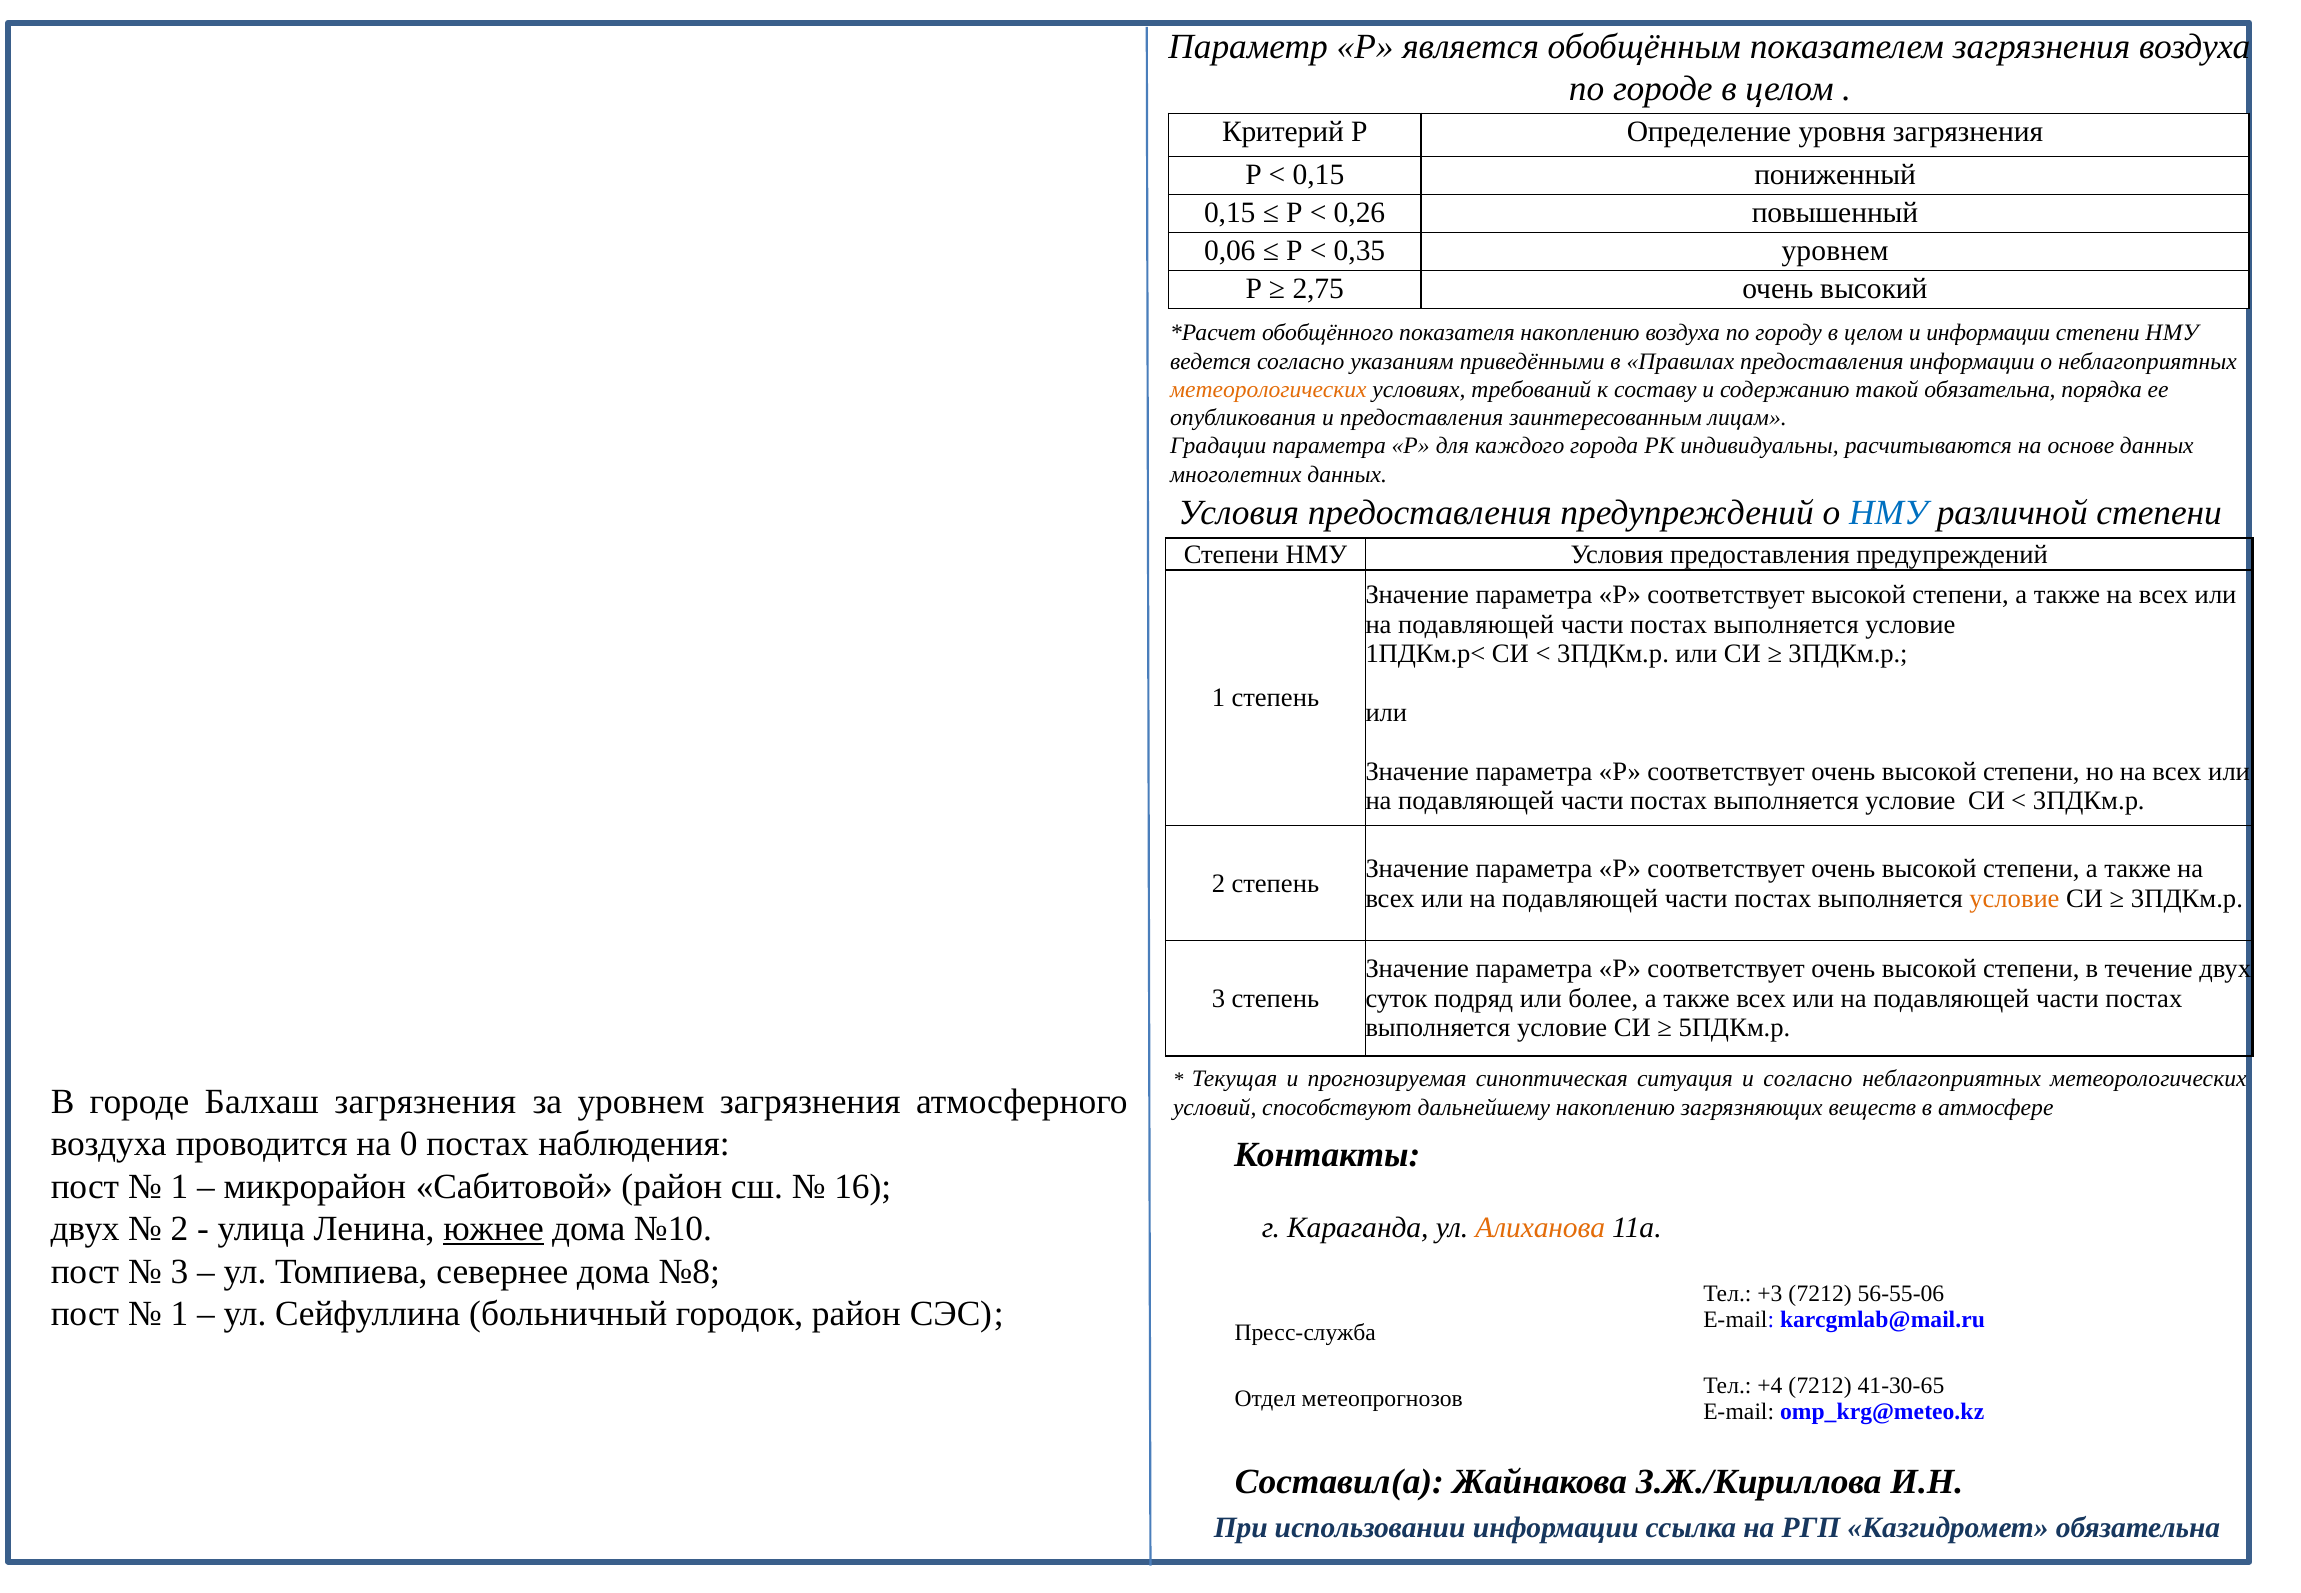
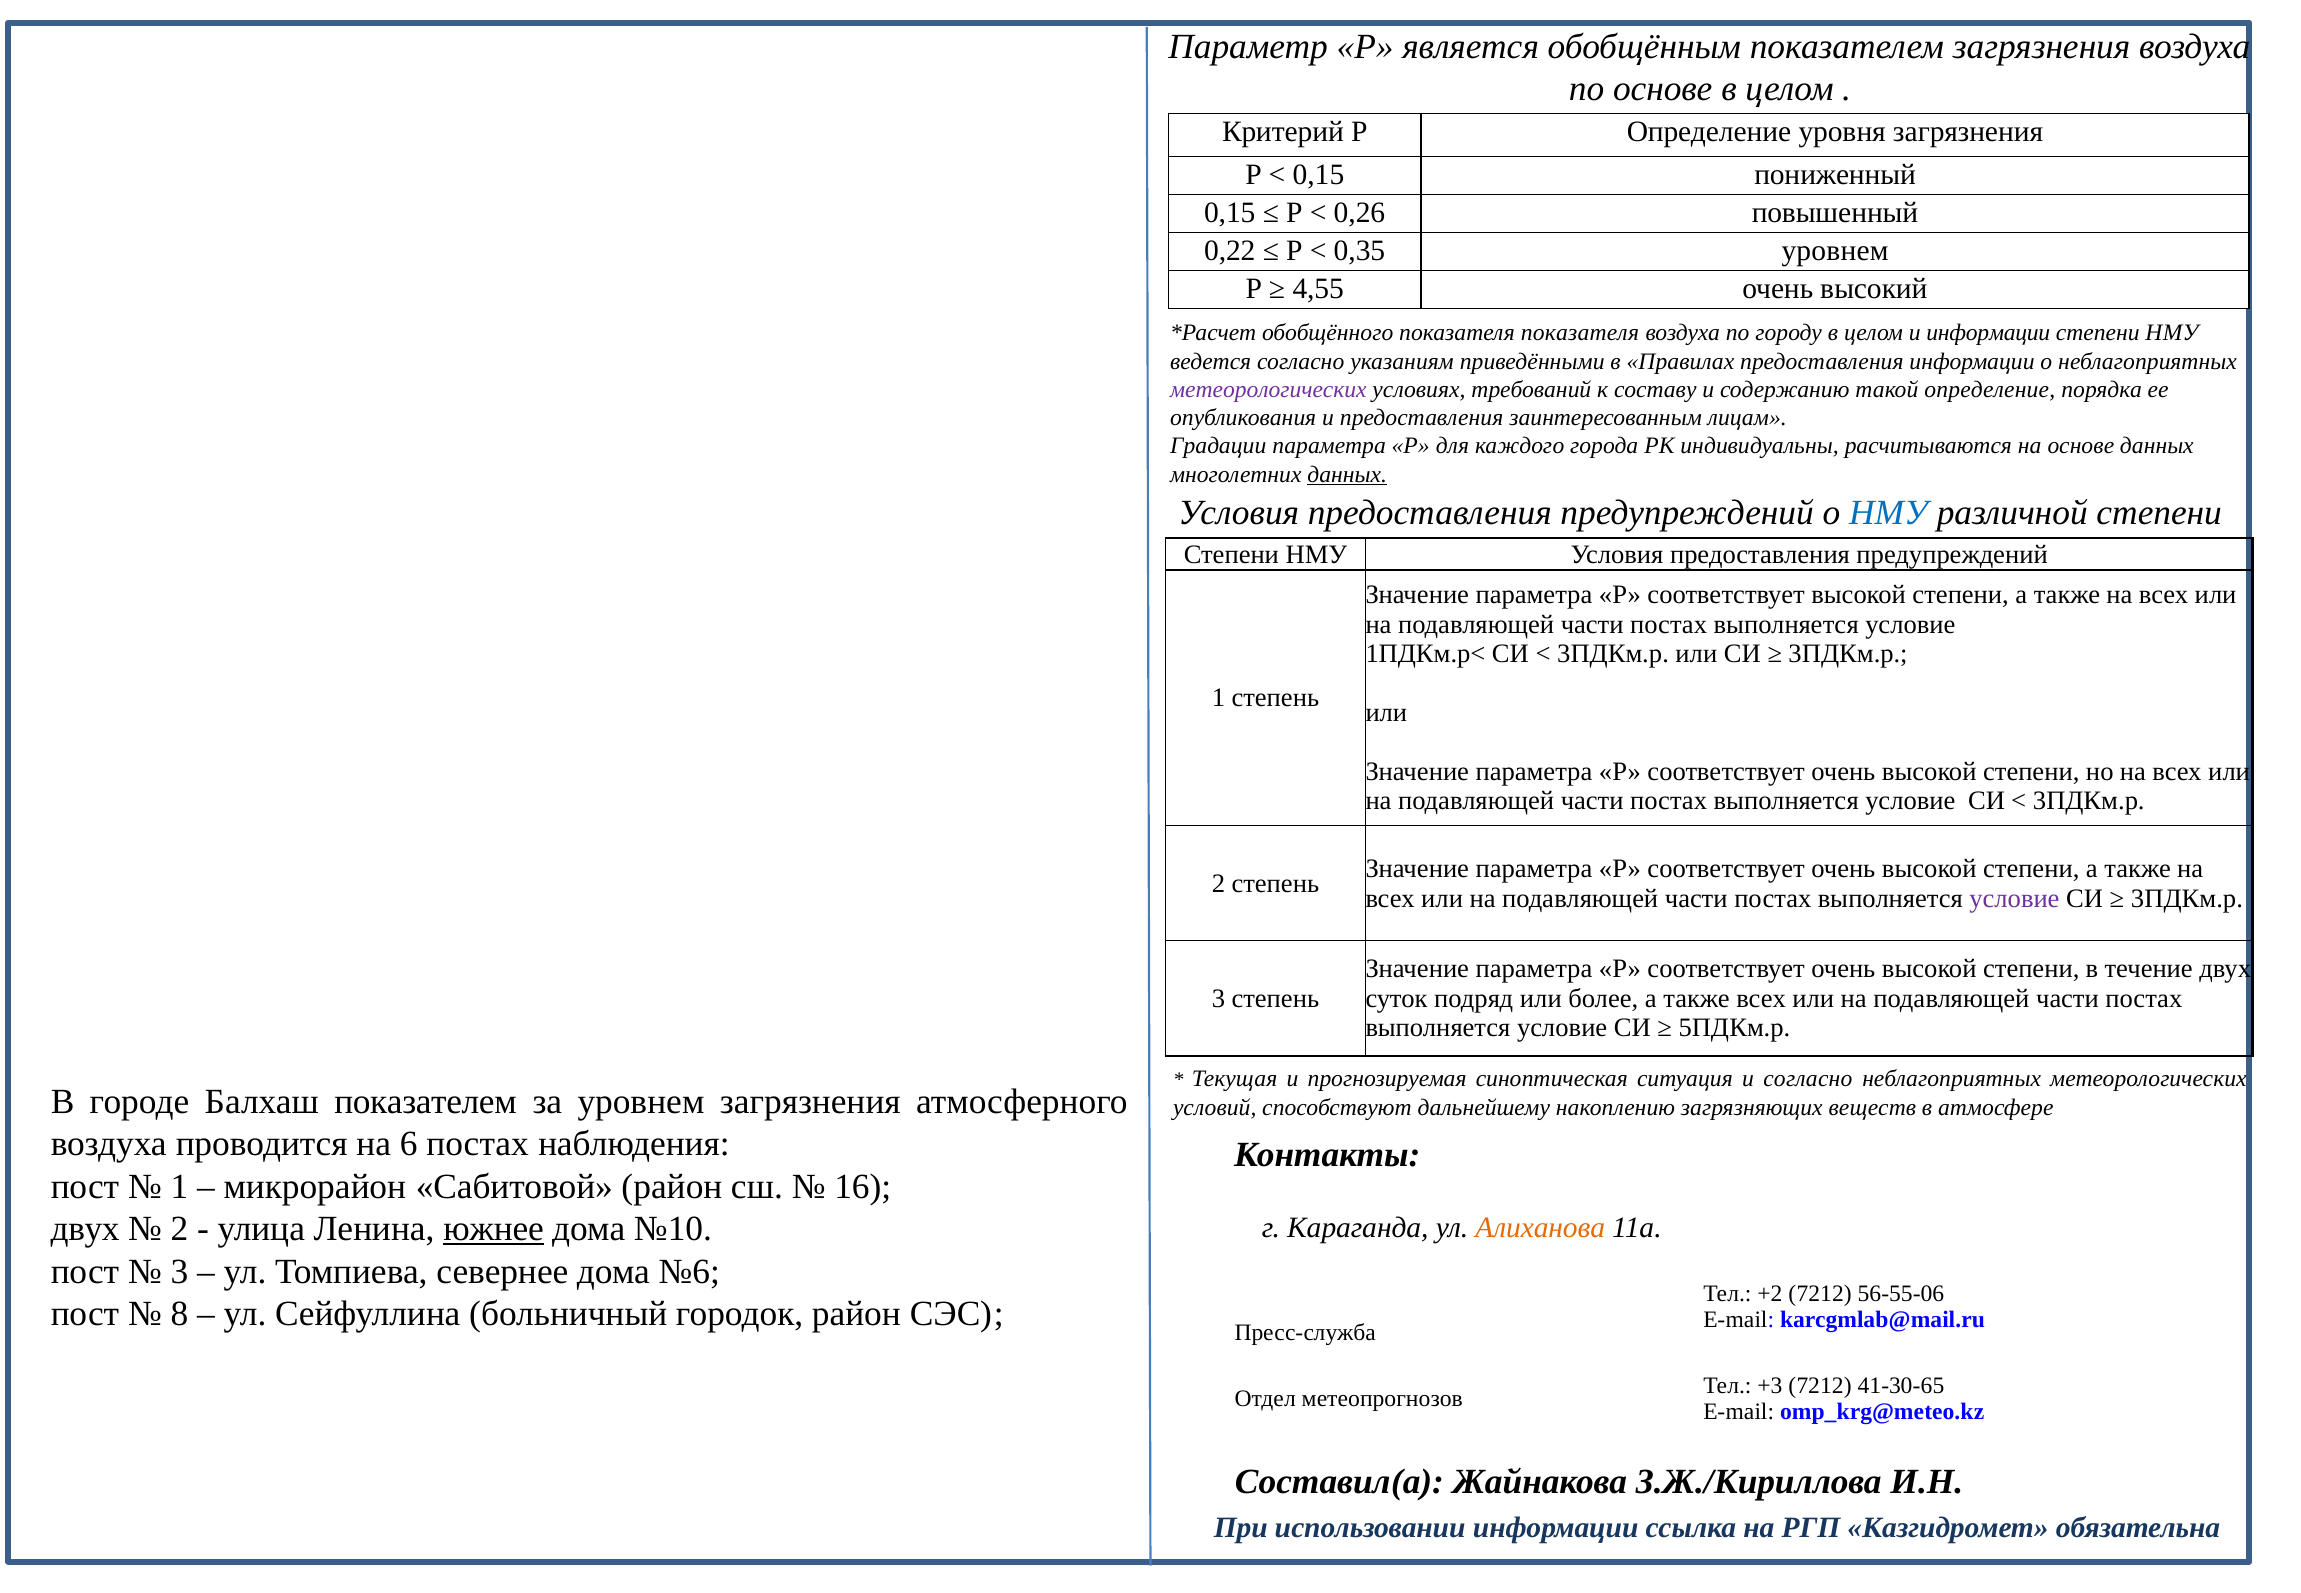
по городе: городе -> основе
0,06: 0,06 -> 0,22
2,75: 2,75 -> 4,55
показателя накоплению: накоплению -> показателя
метеорологических at (1268, 390) colour: orange -> purple
такой обязательна: обязательна -> определение
данных at (1347, 474) underline: none -> present
условие at (2014, 898) colour: orange -> purple
Балхаш загрязнения: загрязнения -> показателем
0: 0 -> 6
№8: №8 -> №6
+3: +3 -> +2
1 at (179, 1314): 1 -> 8
+4: +4 -> +3
